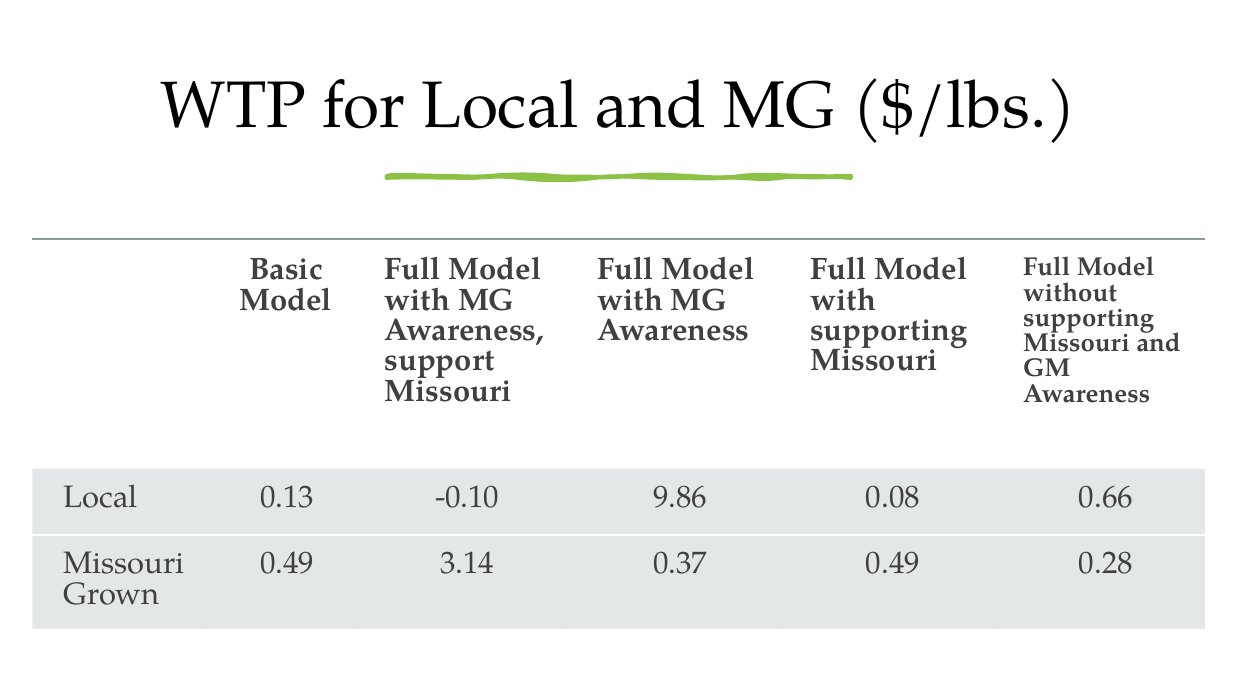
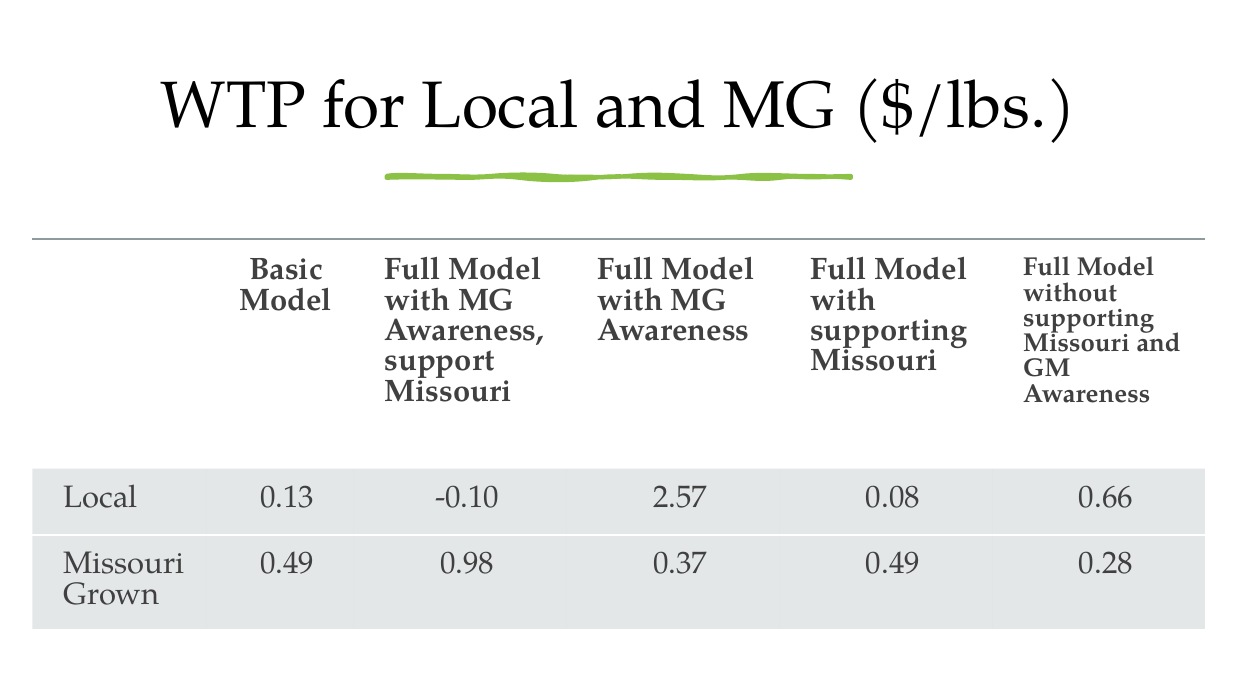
9.86: 9.86 -> 2.57
3.14: 3.14 -> 0.98
